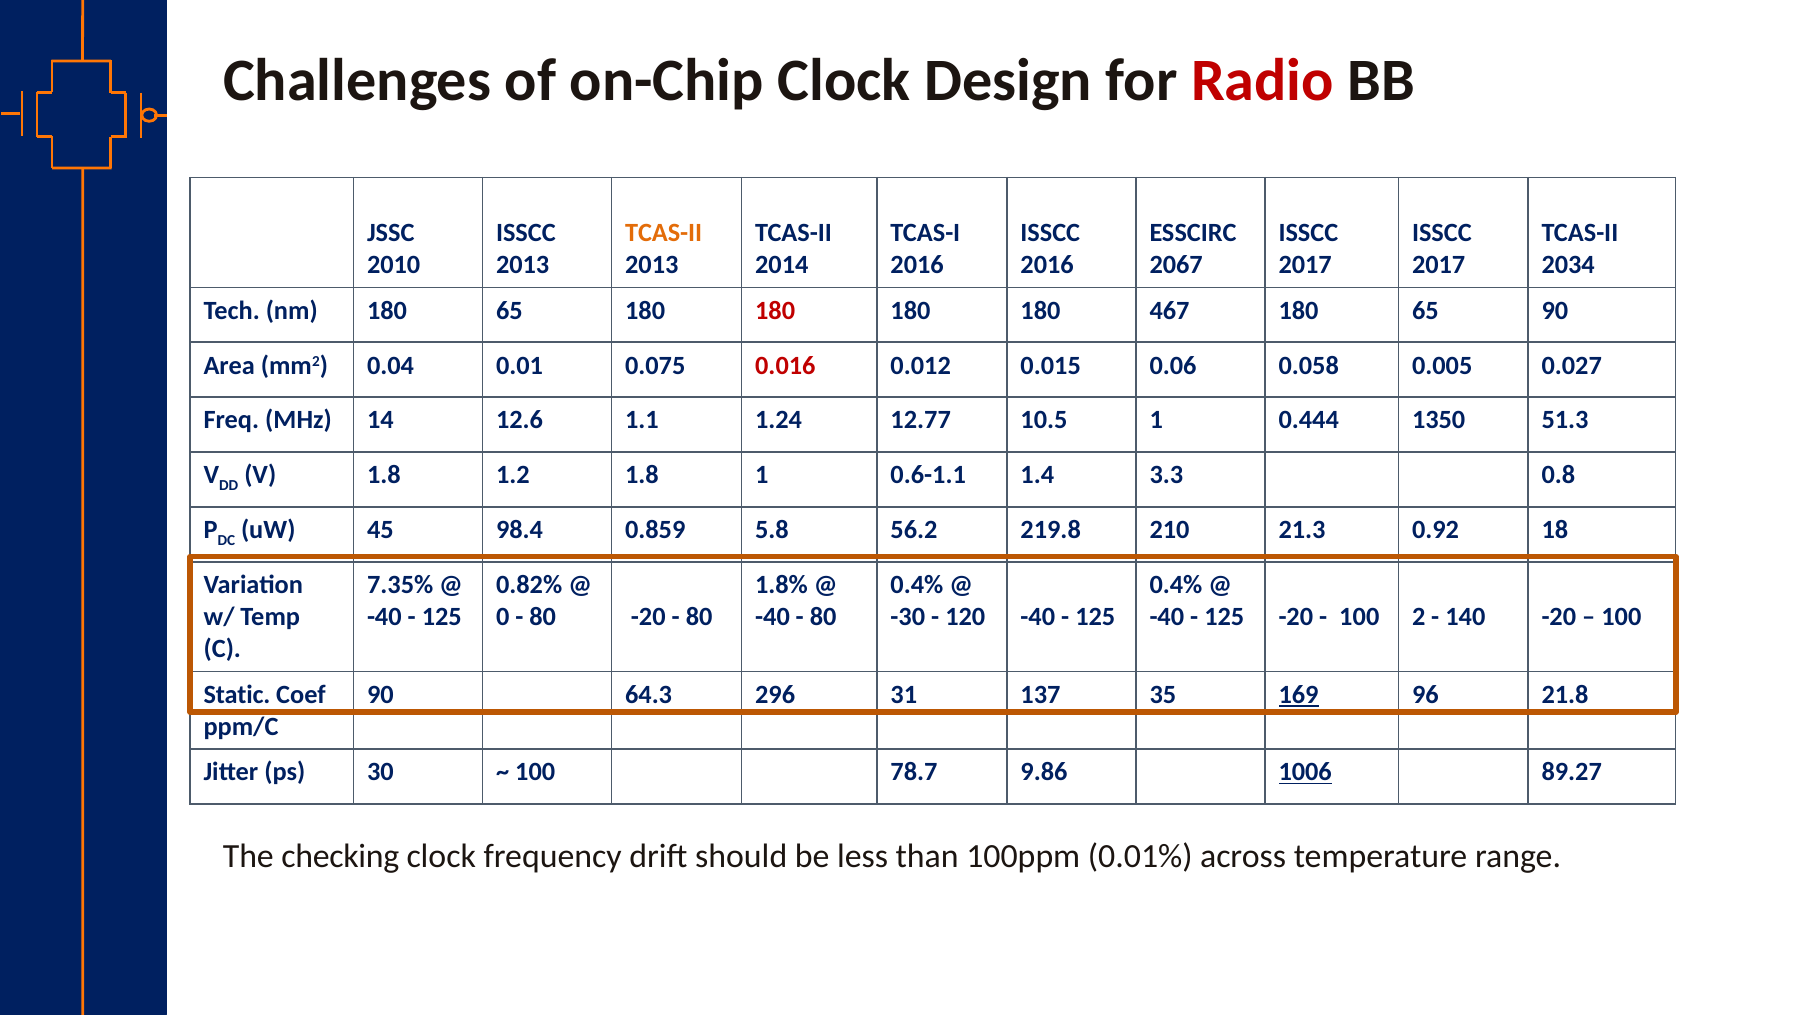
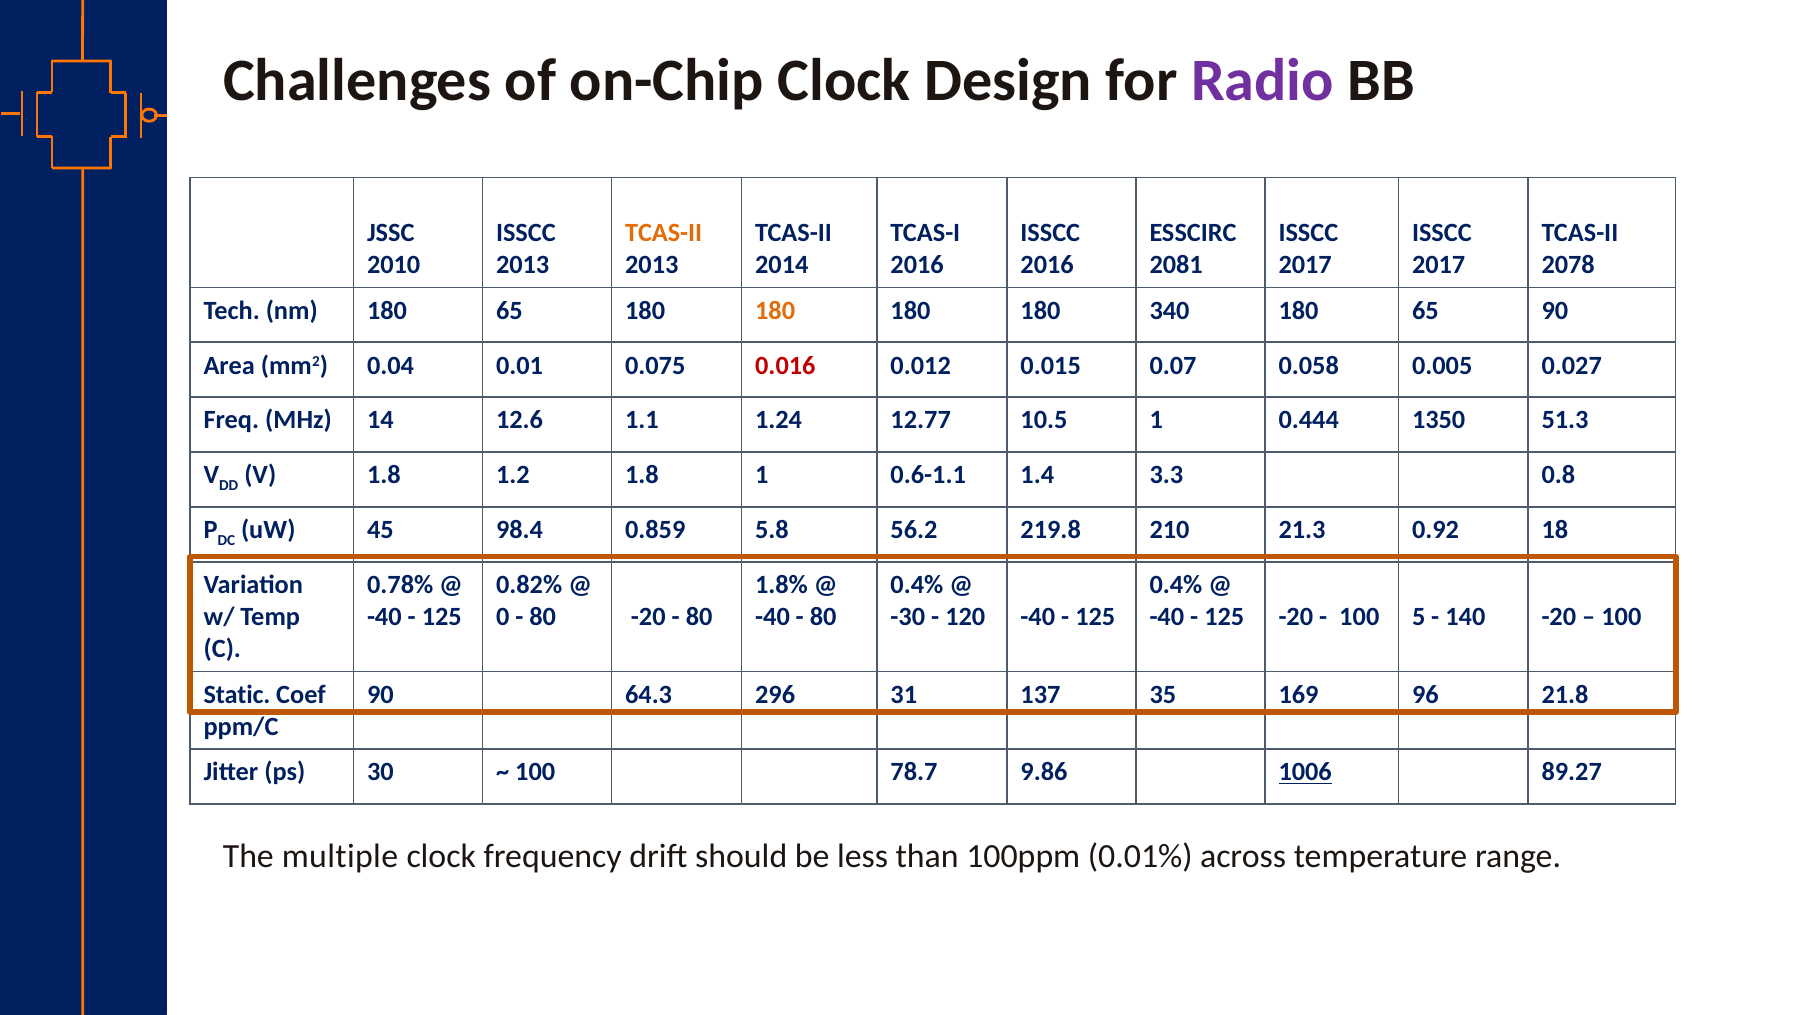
Radio colour: red -> purple
2067: 2067 -> 2081
2034: 2034 -> 2078
180 at (775, 311) colour: red -> orange
467: 467 -> 340
0.06: 0.06 -> 0.07
7.35%: 7.35% -> 0.78%
2: 2 -> 5
169 underline: present -> none
checking: checking -> multiple
